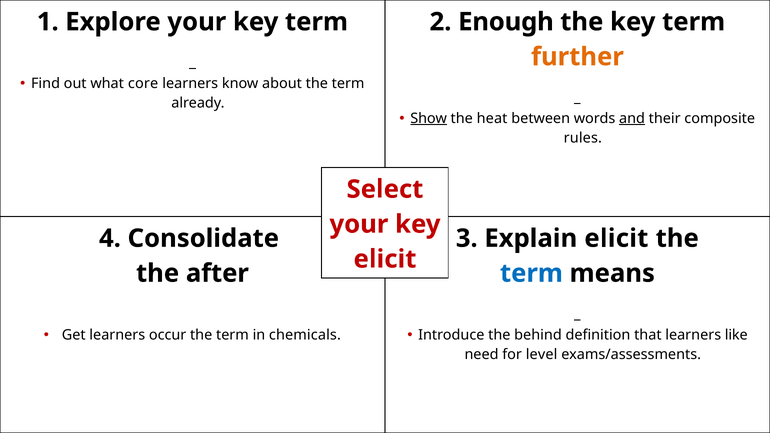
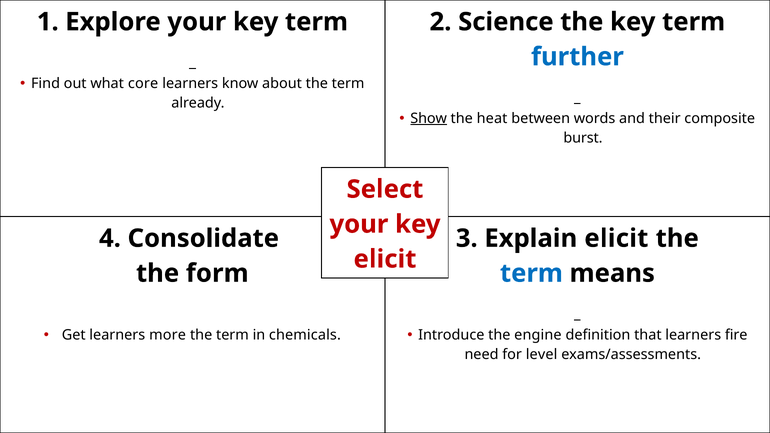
Enough: Enough -> Science
further colour: orange -> blue
and underline: present -> none
rules: rules -> burst
after: after -> form
occur: occur -> more
behind: behind -> engine
like: like -> fire
